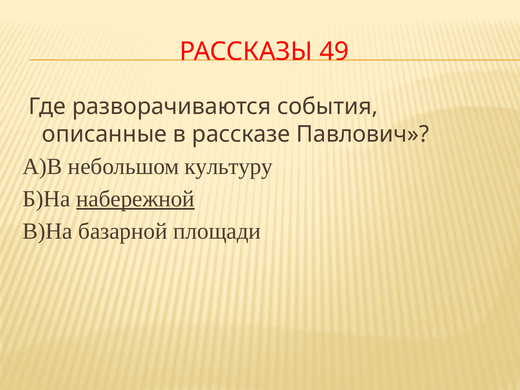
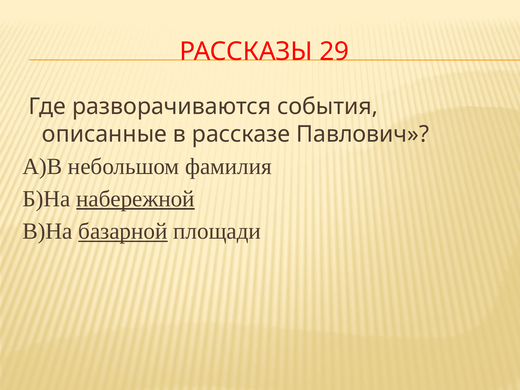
49: 49 -> 29
культуру: культуру -> фамилия
базарной underline: none -> present
